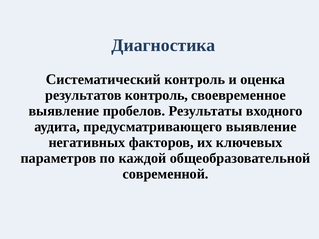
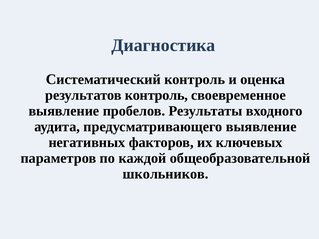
современной: современной -> школьников
